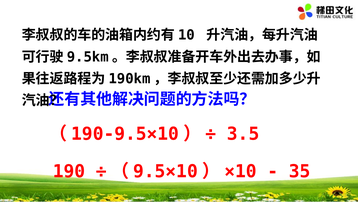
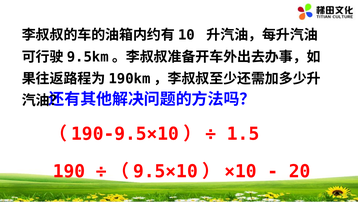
3.5: 3.5 -> 1.5
35: 35 -> 20
